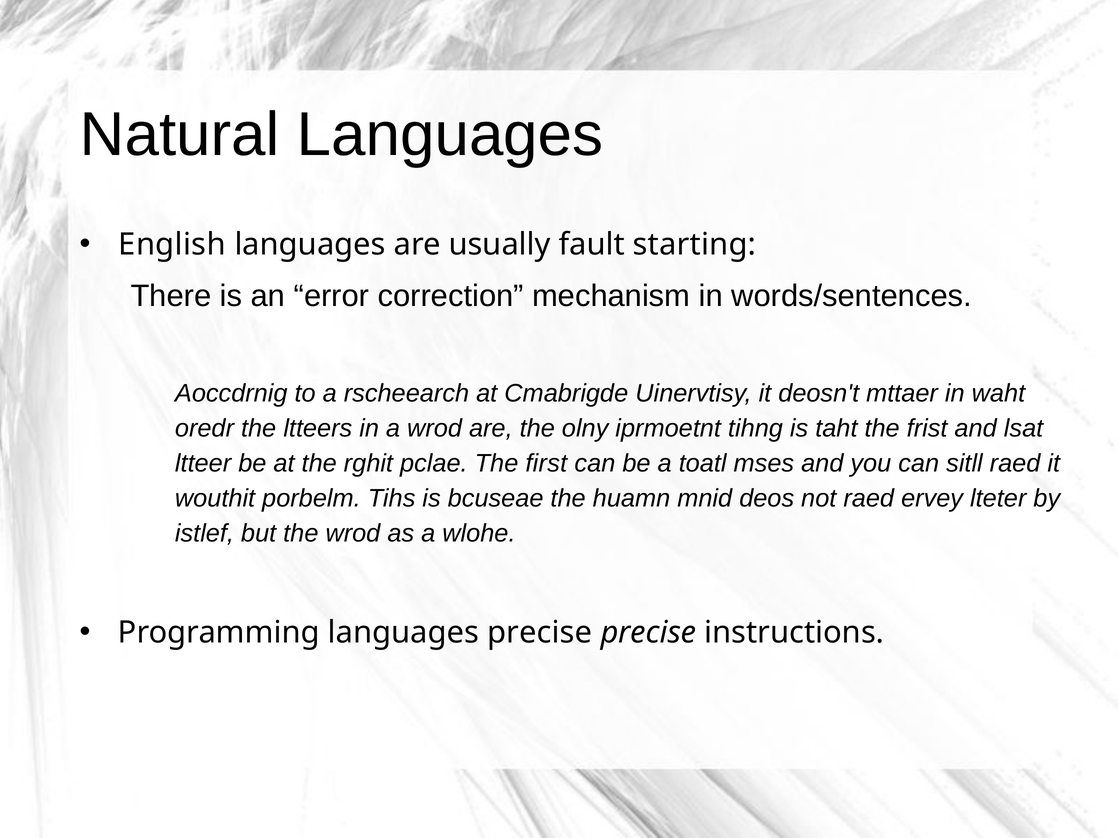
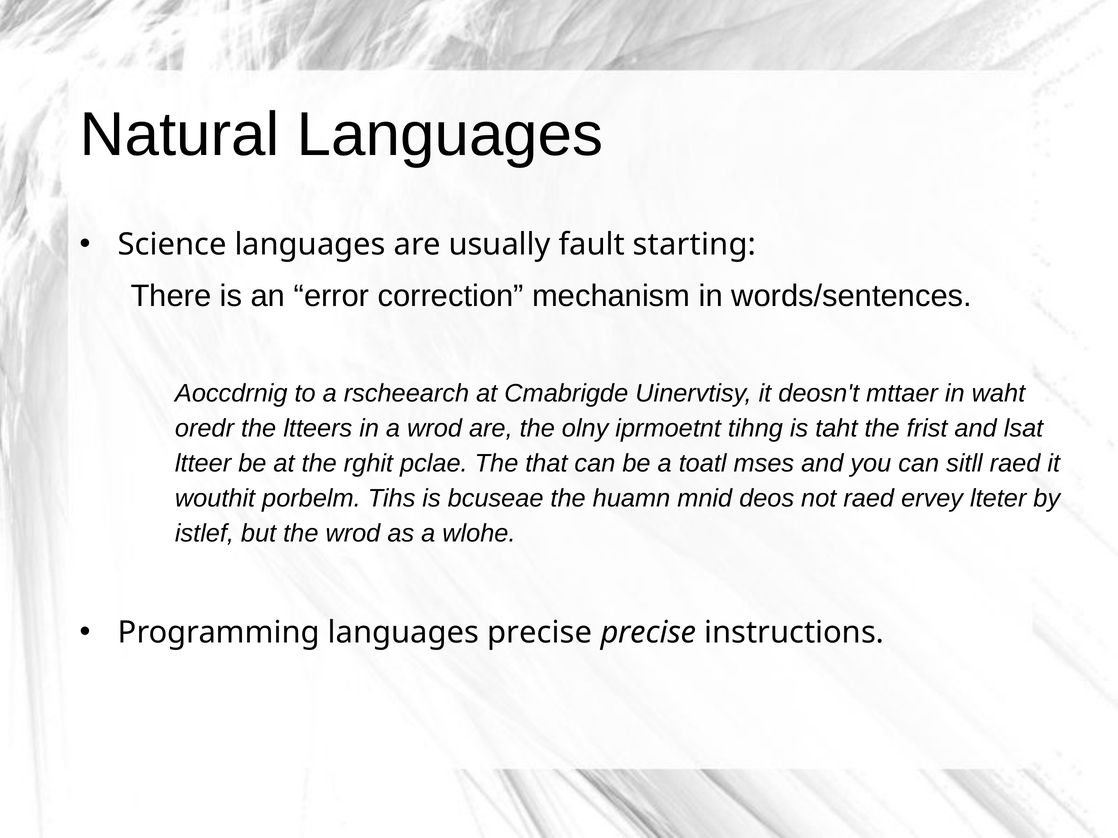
English: English -> Science
first: first -> that
